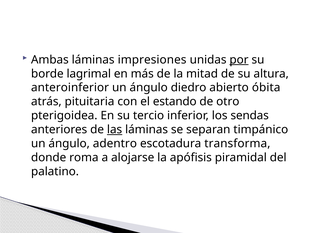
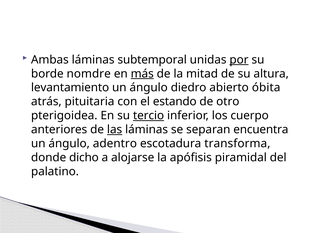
impresiones: impresiones -> subtemporal
lagrimal: lagrimal -> nomdre
más underline: none -> present
anteroinferior: anteroinferior -> levantamiento
tercio underline: none -> present
sendas: sendas -> cuerpo
timpánico: timpánico -> encuentra
roma: roma -> dicho
